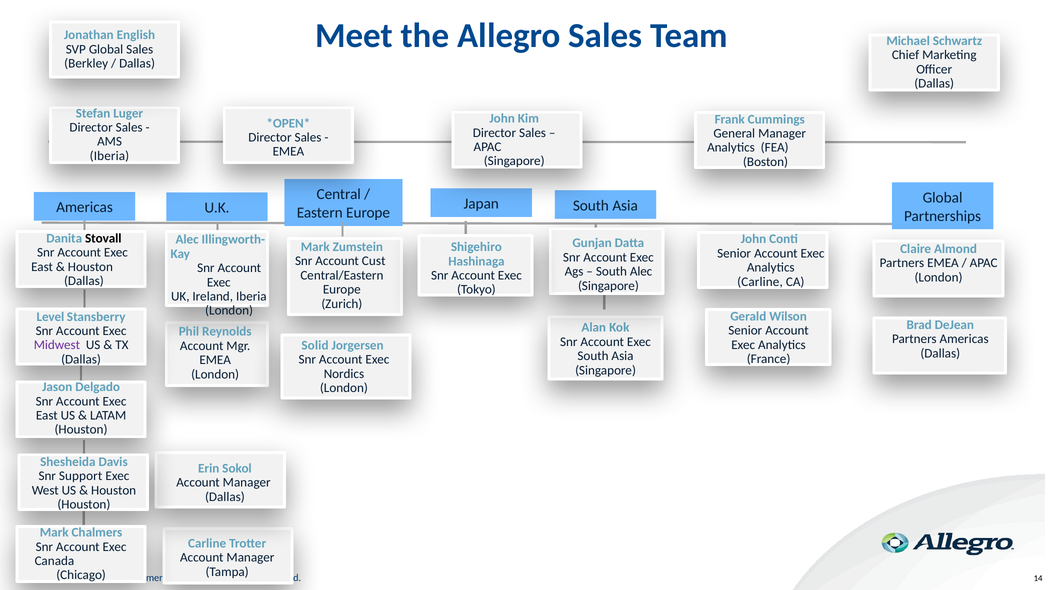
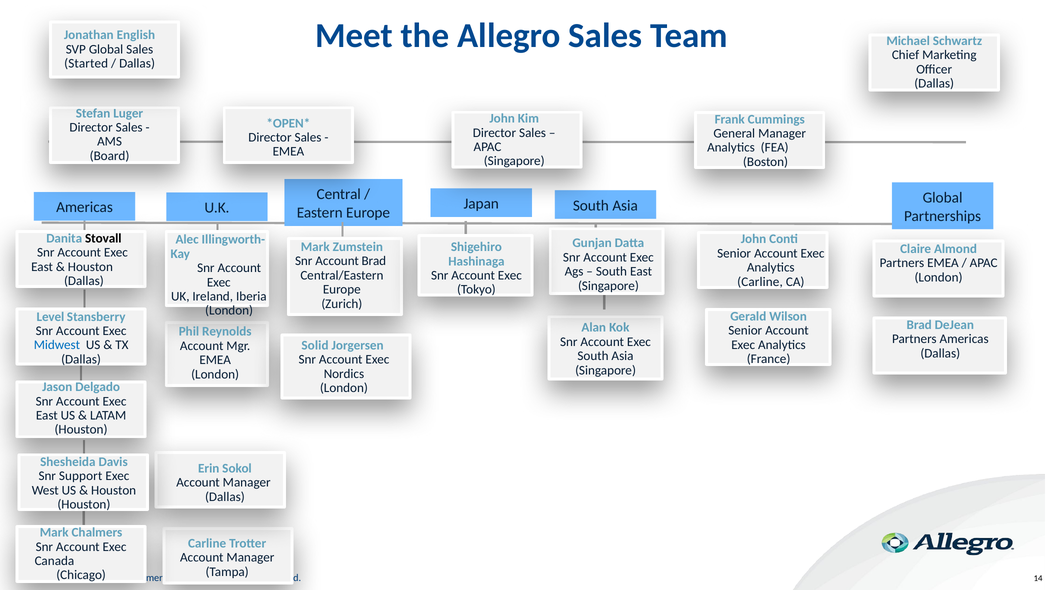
Berkley: Berkley -> Started
Iberia at (109, 156): Iberia -> Board
Account Cust: Cust -> Brad
South Alec: Alec -> East
Midwest colour: purple -> blue
